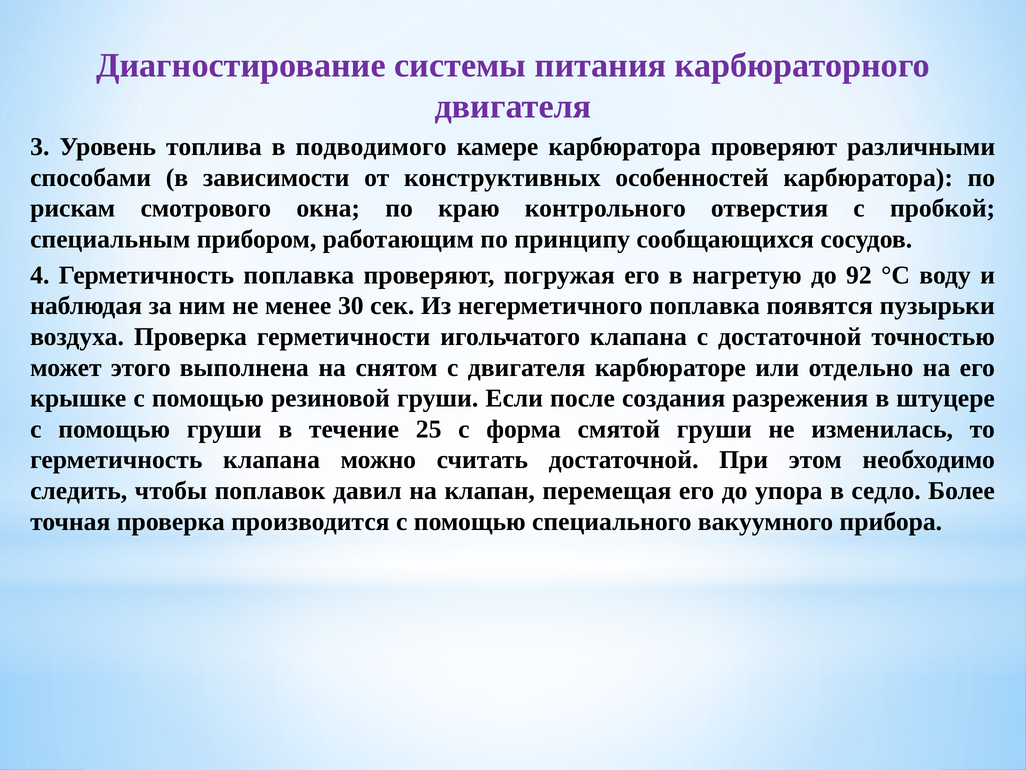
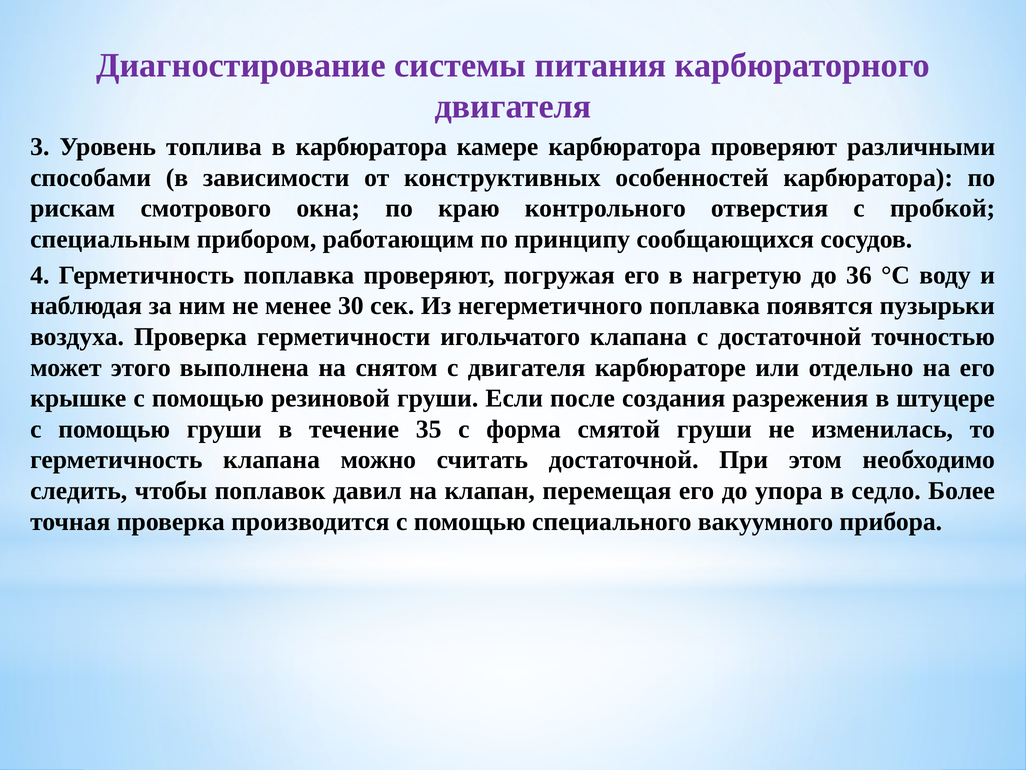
в подводимого: подводимого -> карбюратора
92: 92 -> 36
25: 25 -> 35
